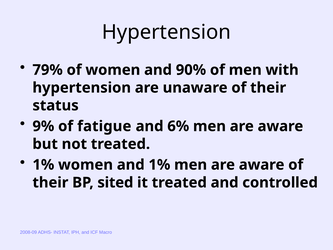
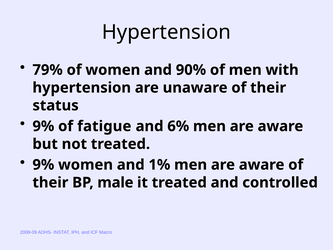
1% at (43, 165): 1% -> 9%
sited: sited -> male
